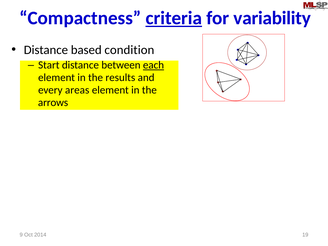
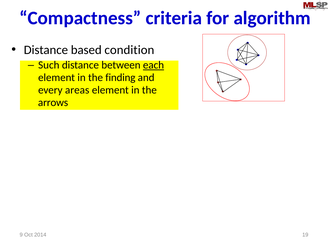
criteria underline: present -> none
variability: variability -> algorithm
Start: Start -> Such
results: results -> finding
